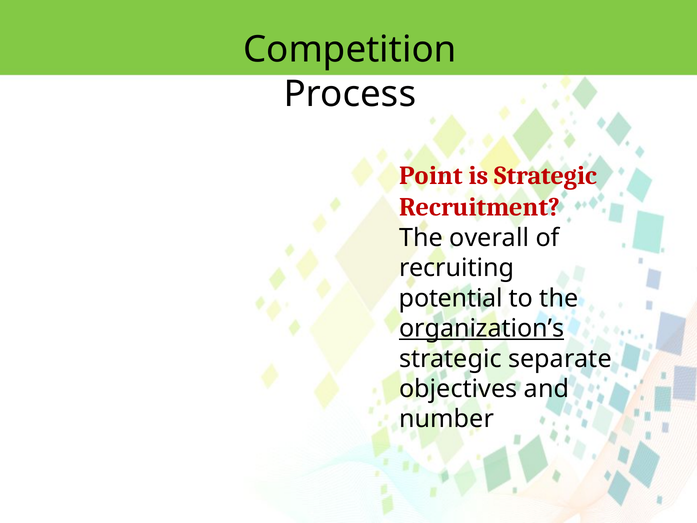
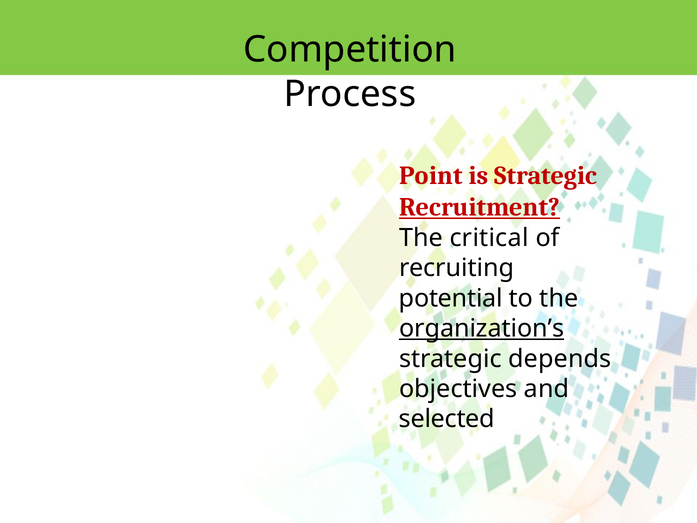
Recruitment underline: none -> present
overall: overall -> critical
separate: separate -> depends
number: number -> selected
